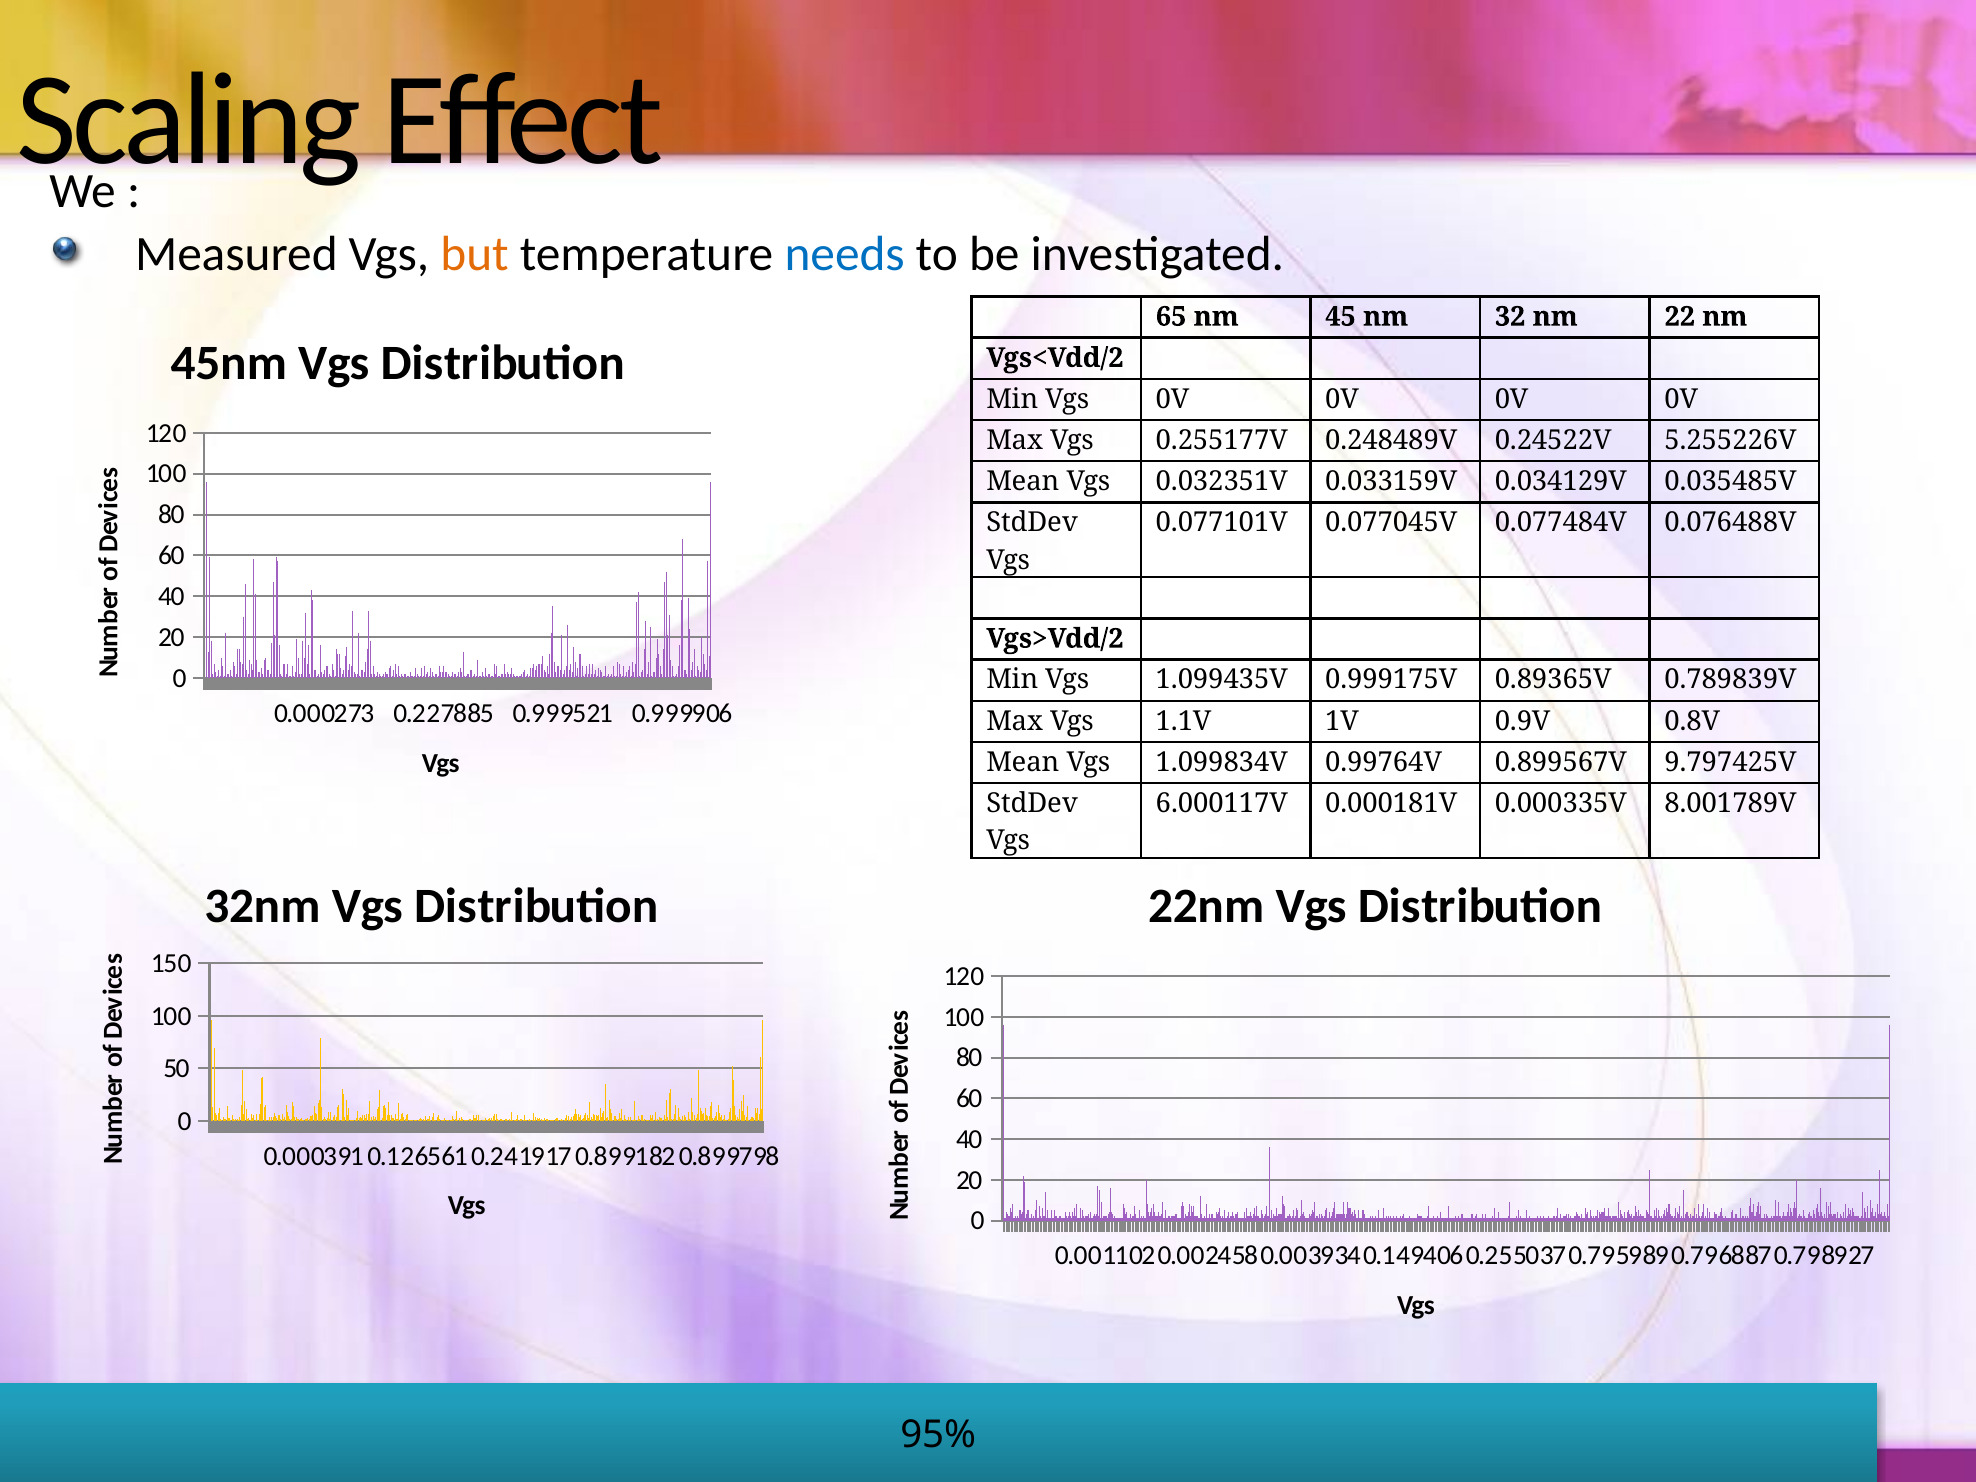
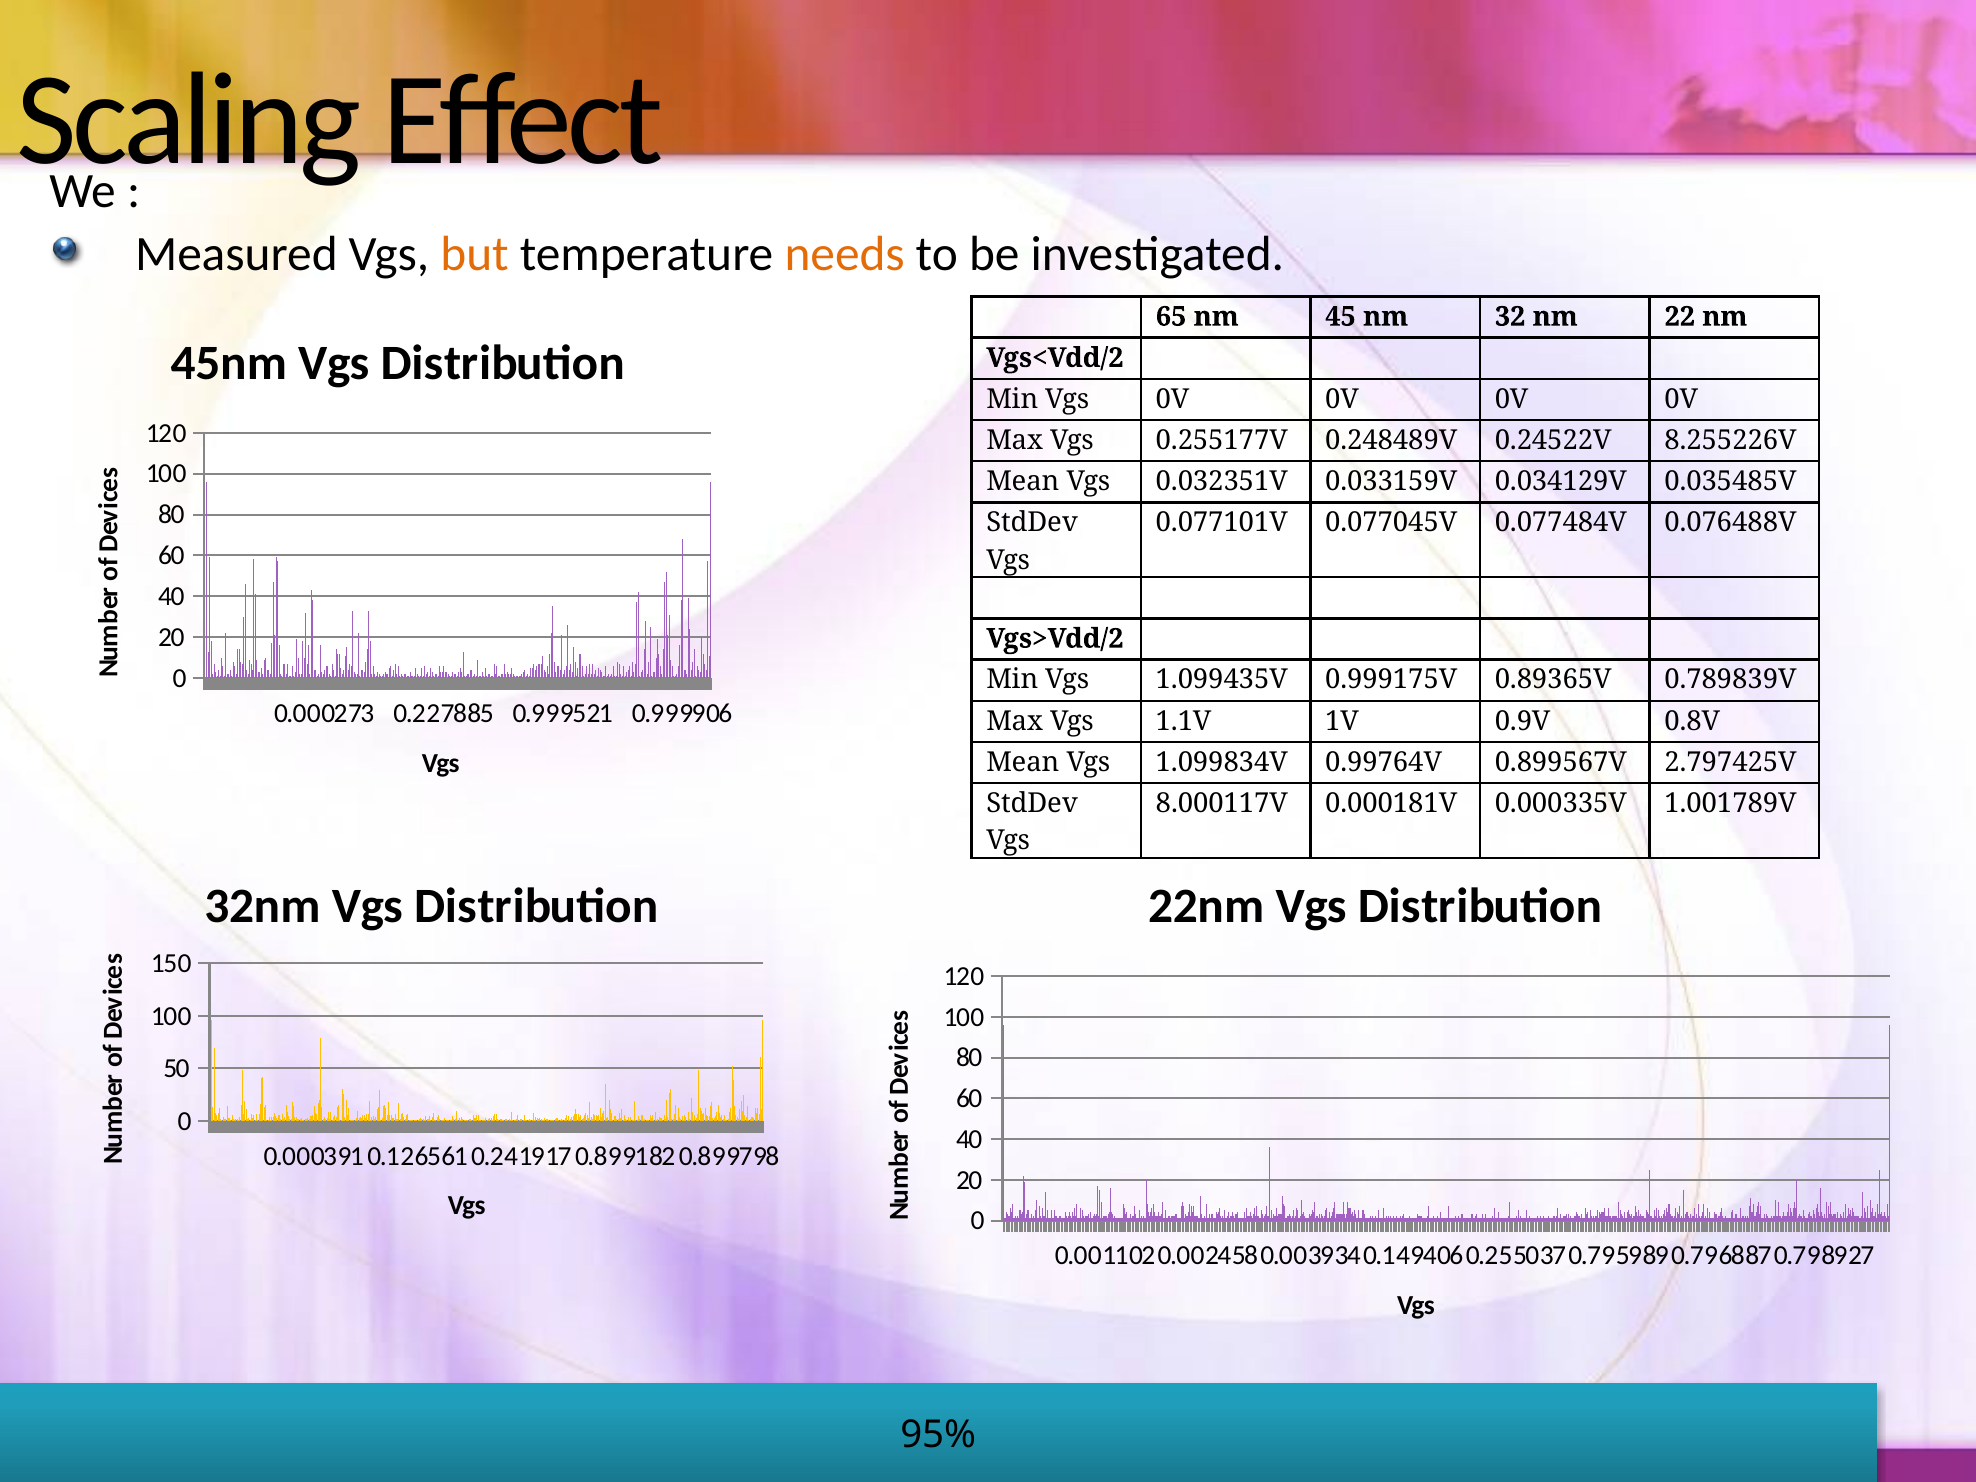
needs colour: blue -> orange
5.255226V: 5.255226V -> 8.255226V
9.797425V: 9.797425V -> 2.797425V
6.000117V: 6.000117V -> 8.000117V
8.001789V: 8.001789V -> 1.001789V
